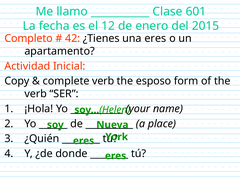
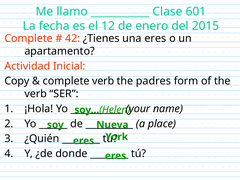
Completo at (29, 38): Completo -> Complete
esposo: esposo -> padres
